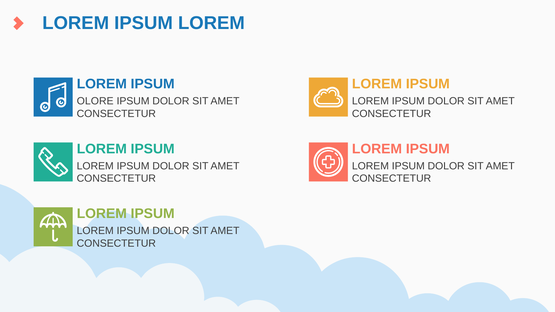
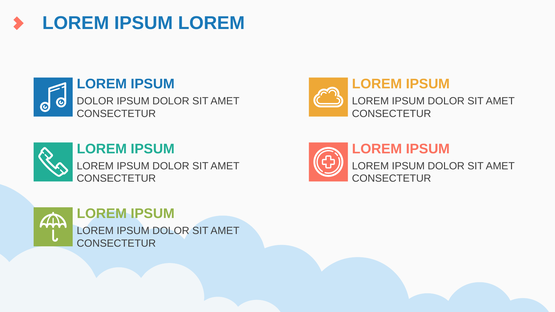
OLORE at (95, 101): OLORE -> DOLOR
